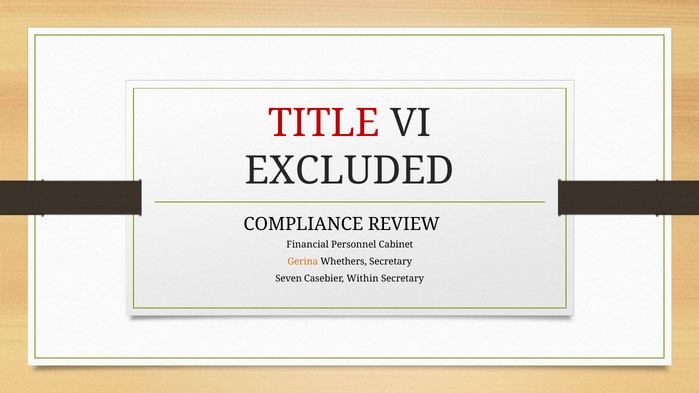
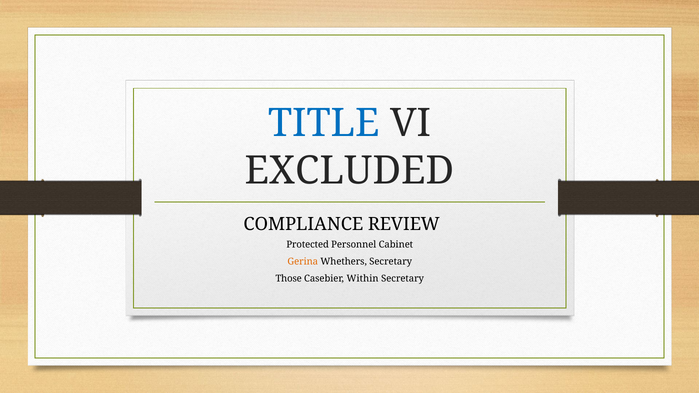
TITLE colour: red -> blue
Financial: Financial -> Protected
Seven: Seven -> Those
